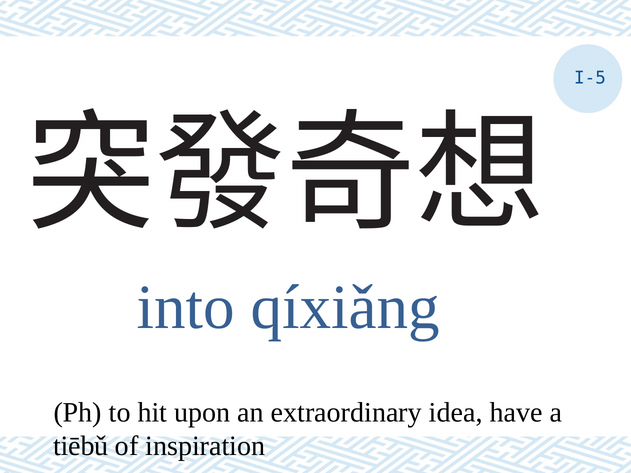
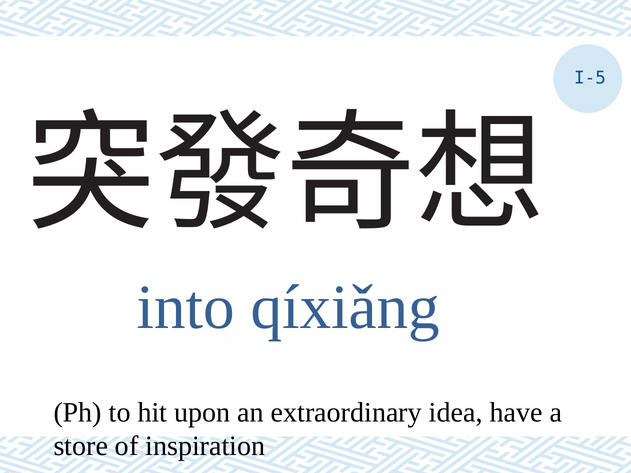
tiēbǔ: tiēbǔ -> store
